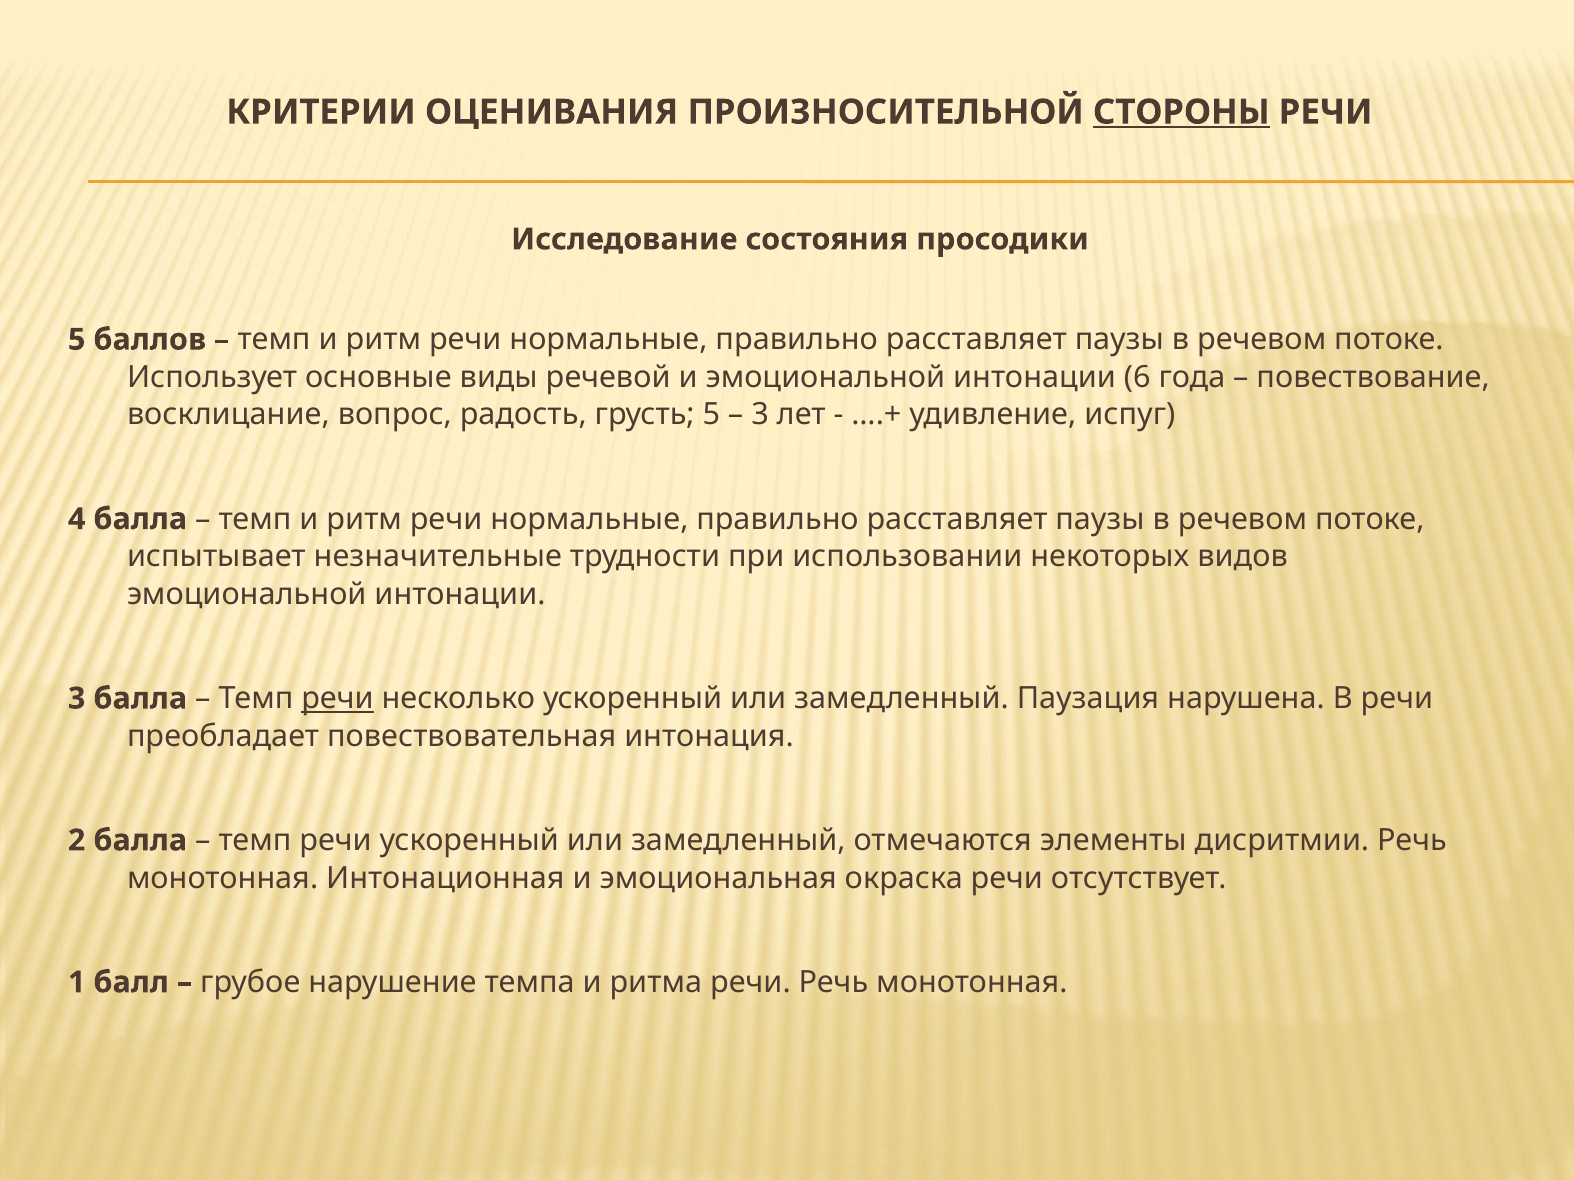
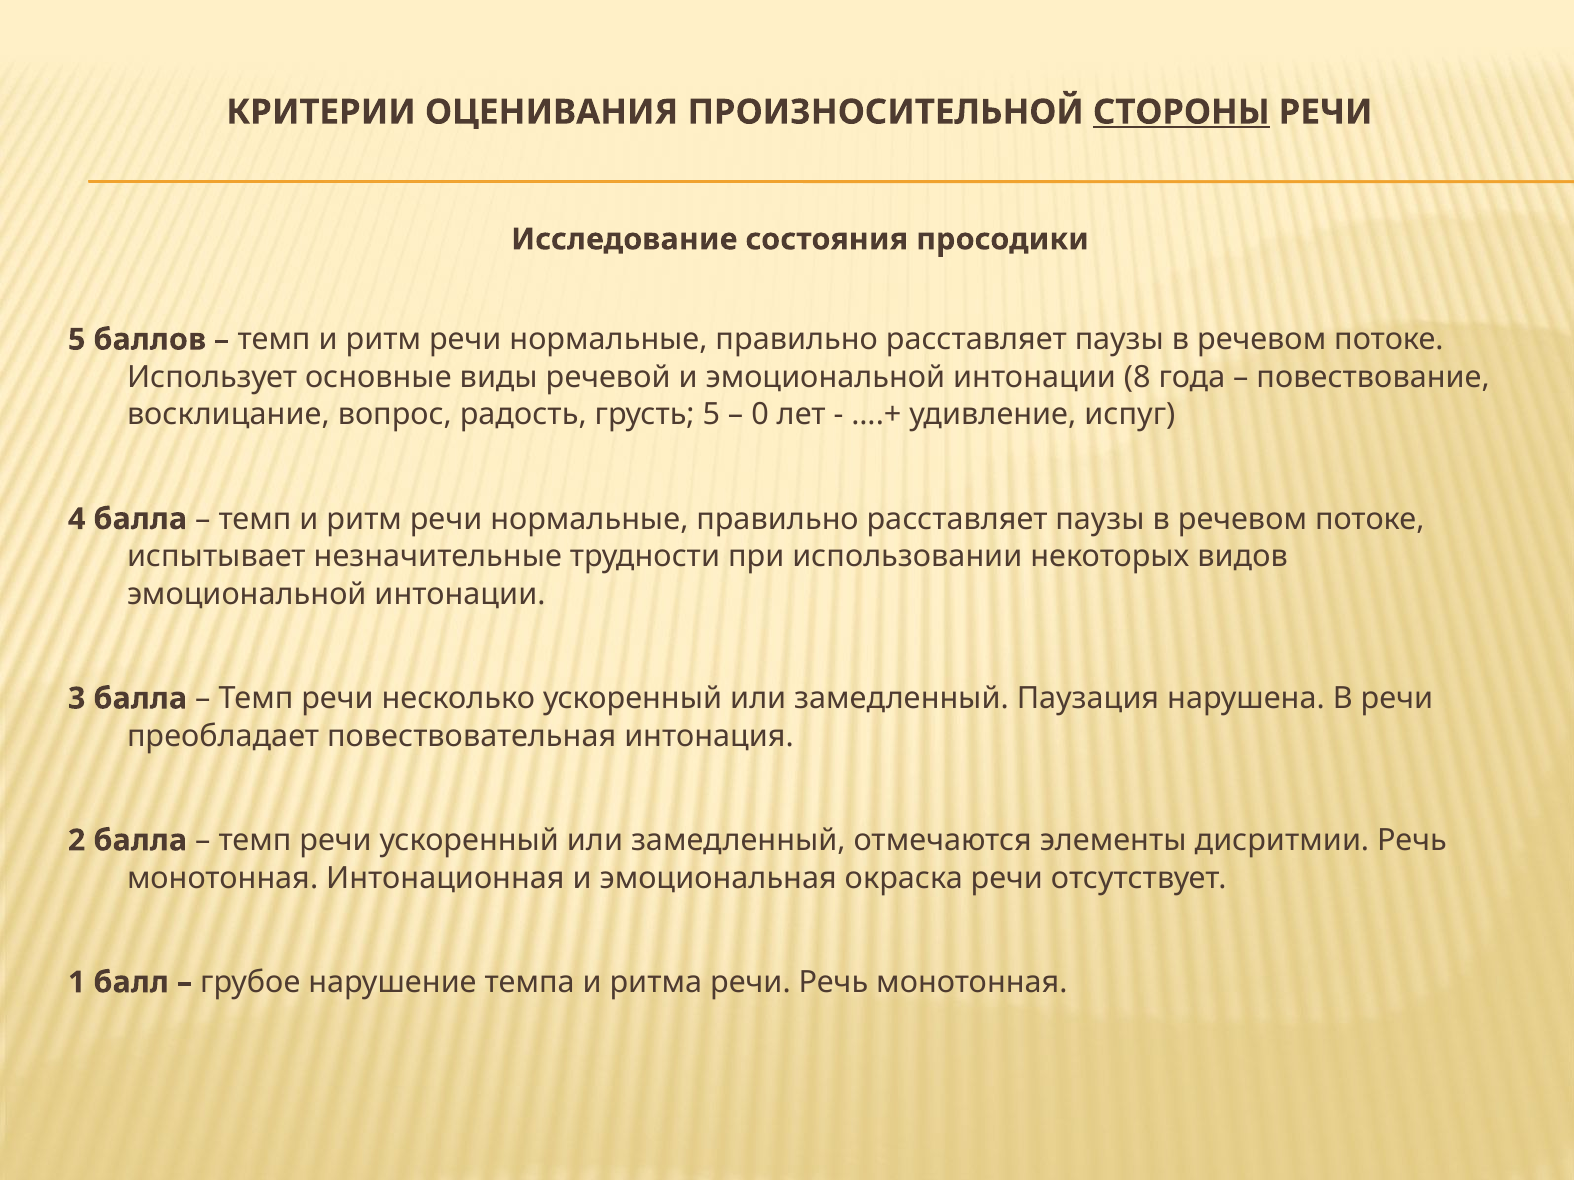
6: 6 -> 8
3 at (760, 415): 3 -> 0
речи at (337, 699) underline: present -> none
